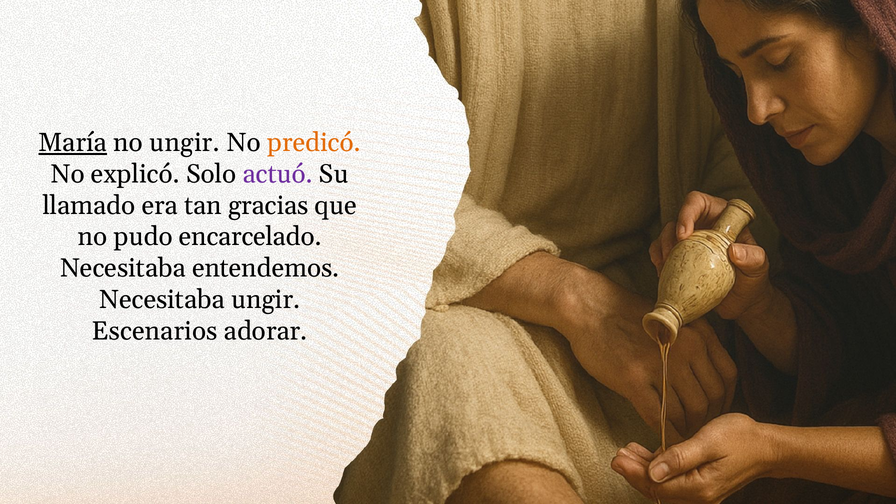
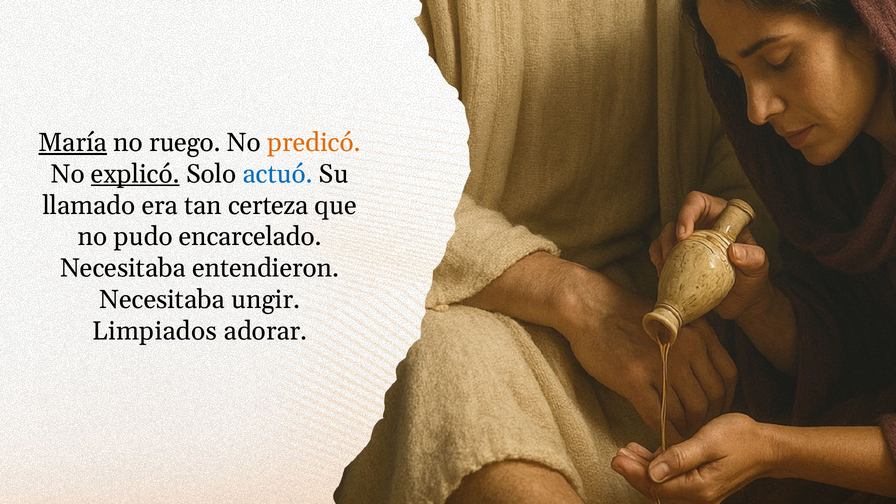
no ungir: ungir -> ruego
explicó underline: none -> present
actuó colour: purple -> blue
gracias: gracias -> certeza
entendemos: entendemos -> entendieron
Escenarios: Escenarios -> Limpiados
